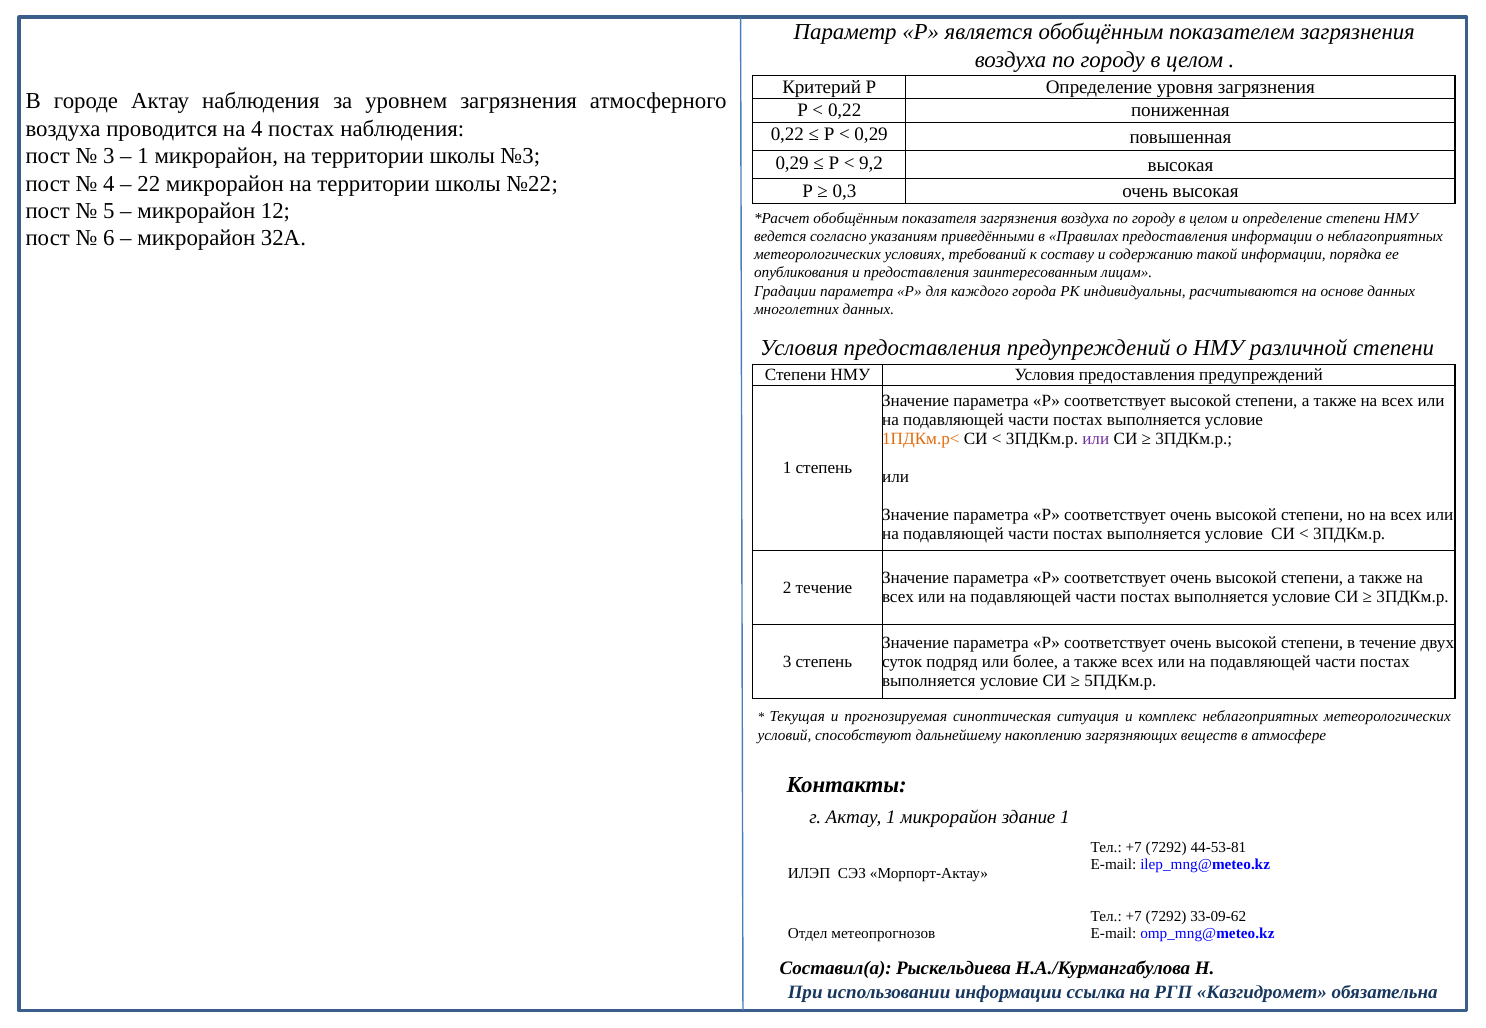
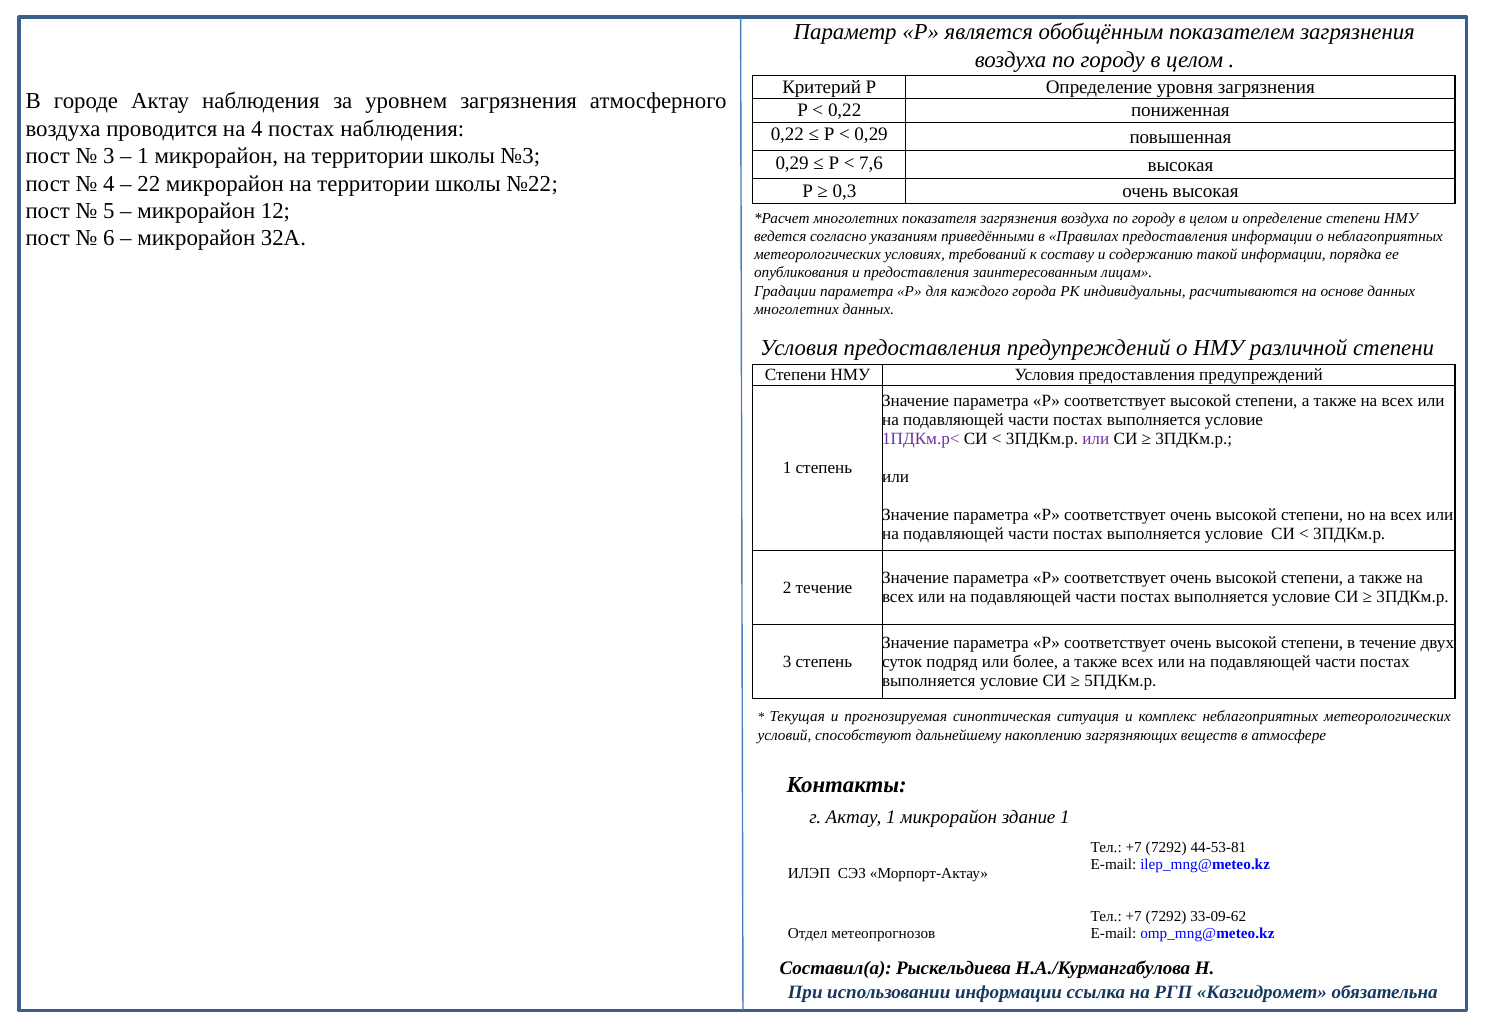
9,2: 9,2 -> 7,6
обобщённым at (856, 218): обобщённым -> многолетних
1ПДКм.р< colour: orange -> purple
